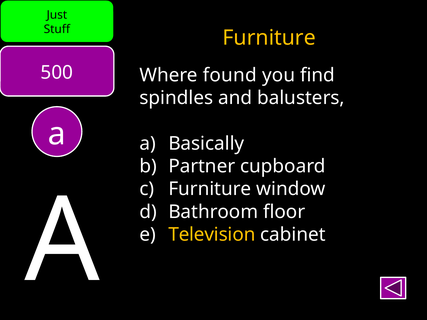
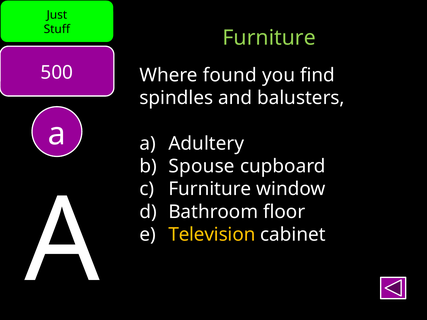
Furniture at (269, 38) colour: yellow -> light green
Basically: Basically -> Adultery
Partner: Partner -> Spouse
